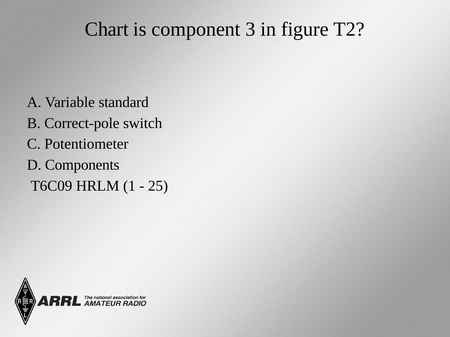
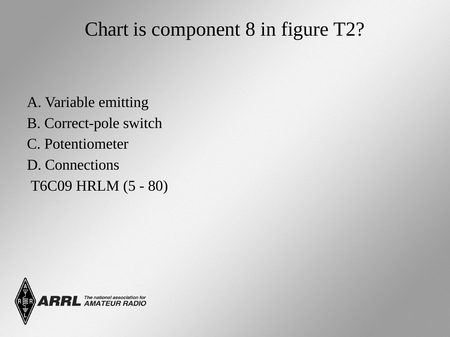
3: 3 -> 8
standard: standard -> emitting
Components: Components -> Connections
1: 1 -> 5
25: 25 -> 80
